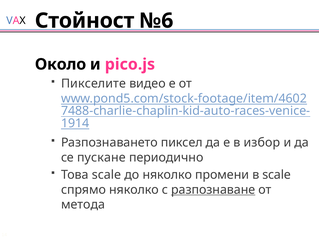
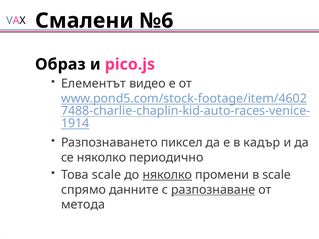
Стойност: Стойност -> Смалени
Около: Около -> Образ
Пикселите: Пикселите -> Елементът
избор: избор -> кадър
се пускане: пускане -> няколко
няколко at (167, 175) underline: none -> present
спрямо няколко: няколко -> данните
